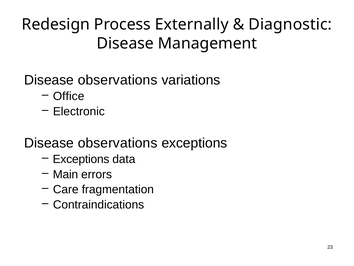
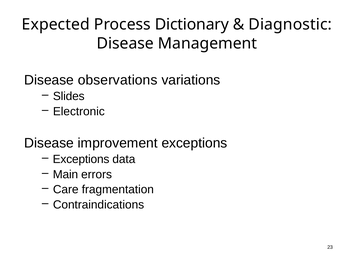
Redesign: Redesign -> Expected
Externally: Externally -> Dictionary
Office: Office -> Slides
observations at (118, 143): observations -> improvement
